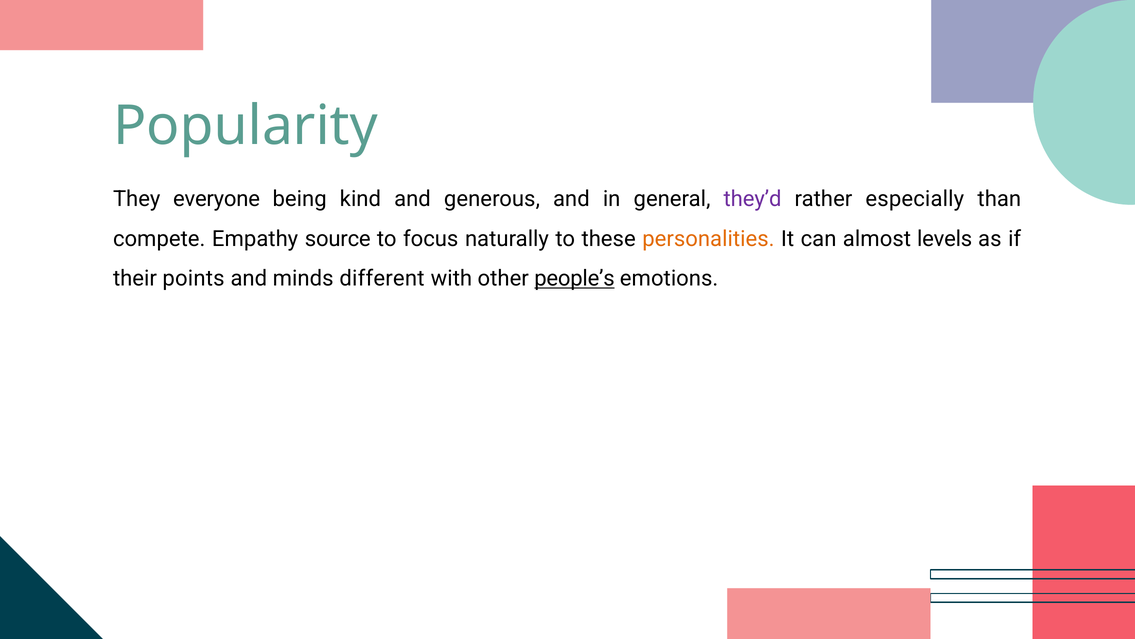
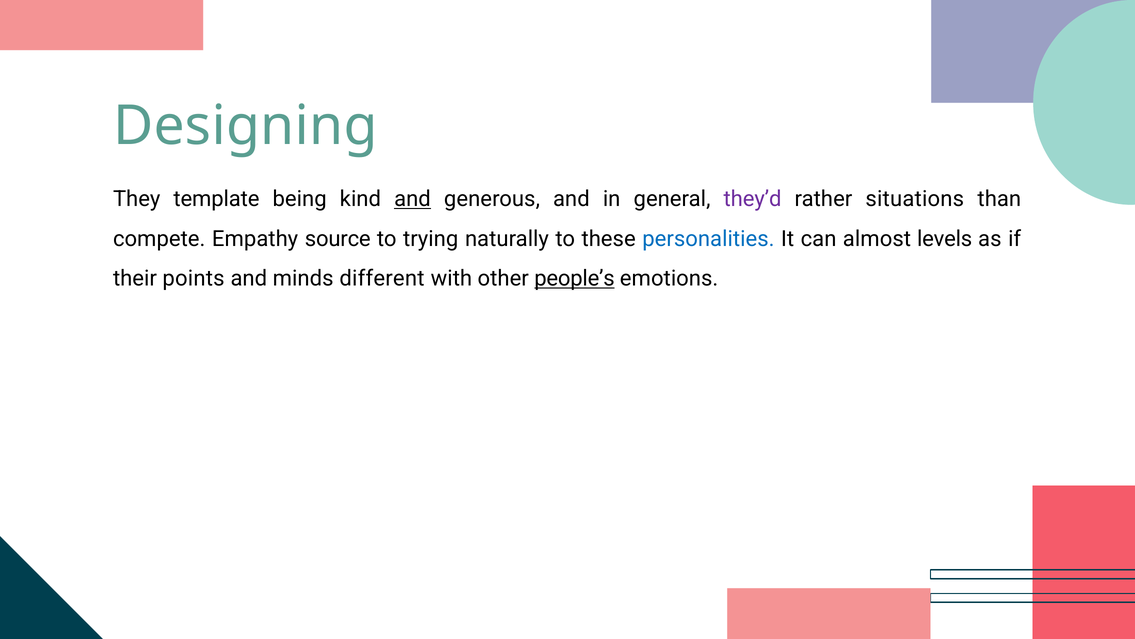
Popularity: Popularity -> Designing
everyone: everyone -> template
and at (412, 199) underline: none -> present
especially: especially -> situations
focus: focus -> trying
personalities colour: orange -> blue
